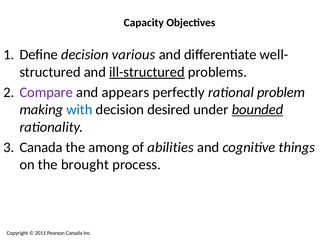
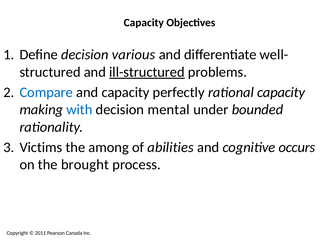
Compare colour: purple -> blue
and appears: appears -> capacity
rational problem: problem -> capacity
desired: desired -> mental
bounded underline: present -> none
Canada at (41, 147): Canada -> Victims
things: things -> occurs
